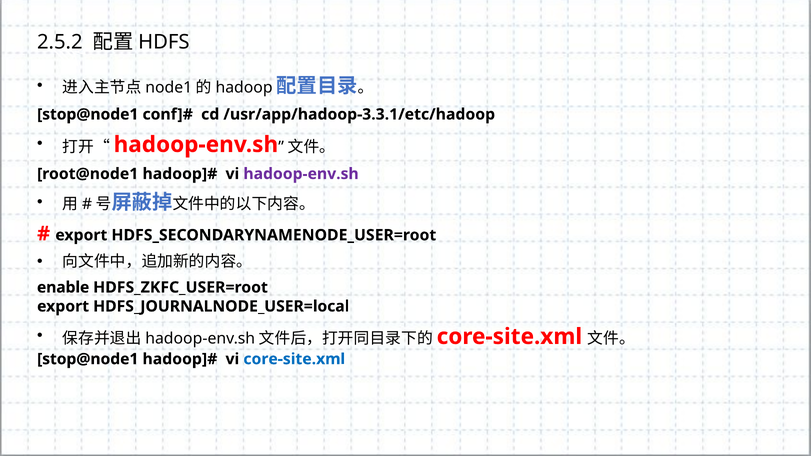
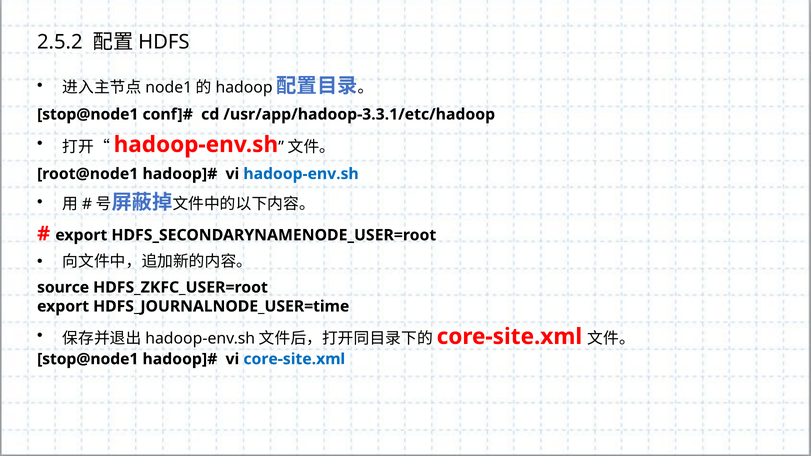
hadoop-env.sh colour: purple -> blue
enable: enable -> source
HDFS_JOURNALNODE_USER=local: HDFS_JOURNALNODE_USER=local -> HDFS_JOURNALNODE_USER=time
